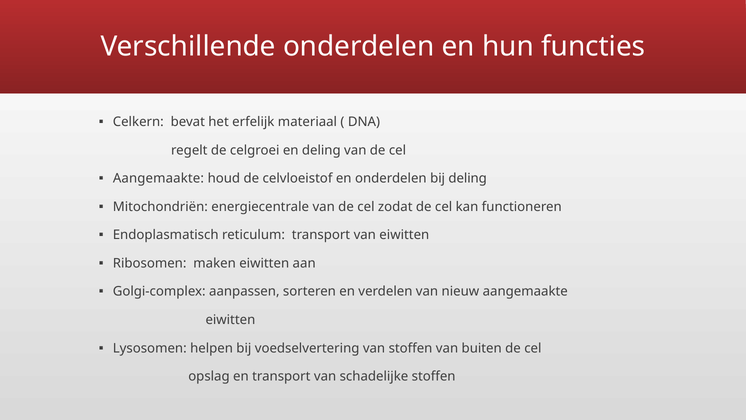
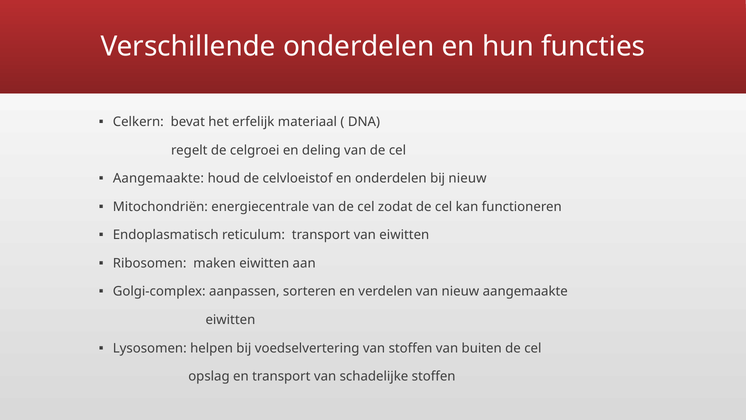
bij deling: deling -> nieuw
